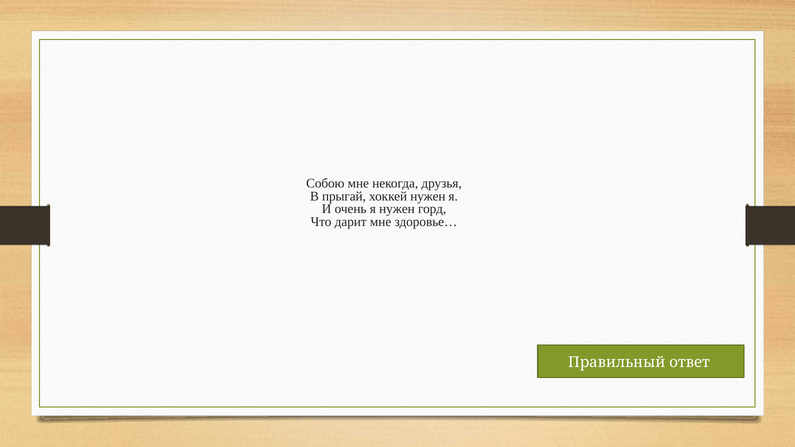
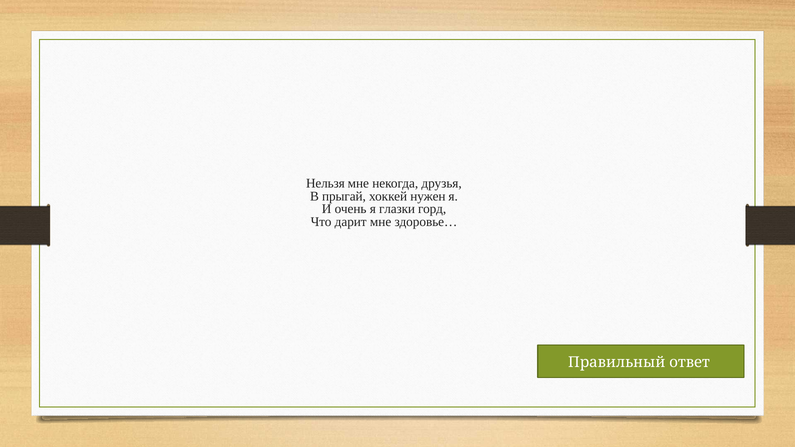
Собою: Собою -> Нельзя
я нужен: нужен -> глазки
